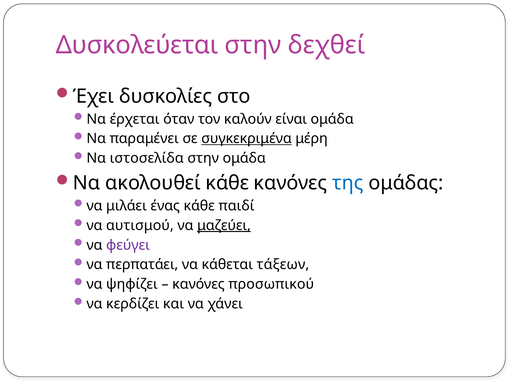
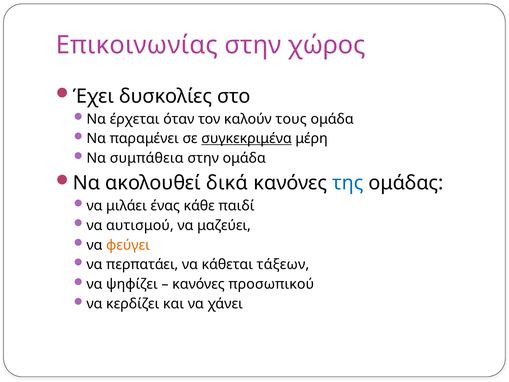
Δυσκολεύεται: Δυσκολεύεται -> Επικοινωνίας
δεχθεί: δεχθεί -> χώρος
είναι: είναι -> τους
ιστοσελίδα: ιστοσελίδα -> συμπάθεια
ακολουθεί κάθε: κάθε -> δικά
μαζεύει underline: present -> none
φεύγει colour: purple -> orange
